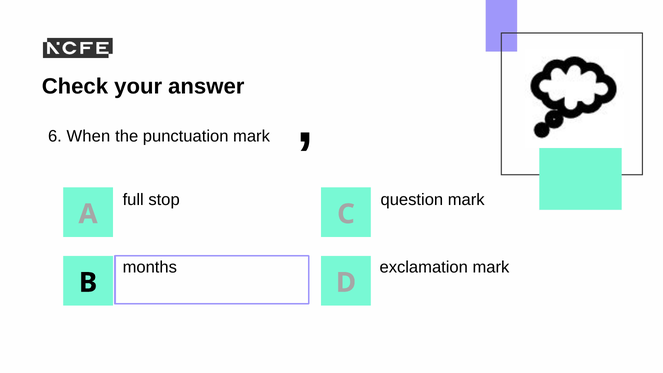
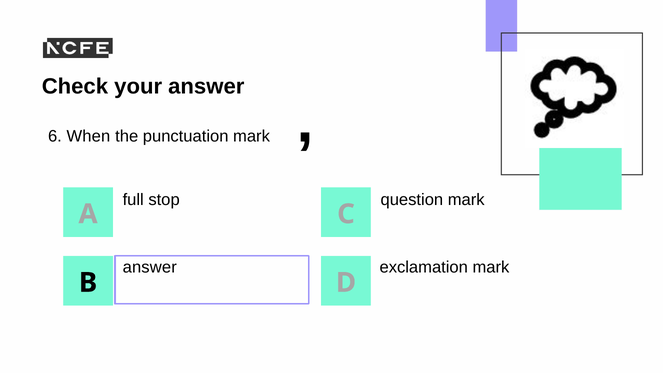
months at (150, 267): months -> answer
